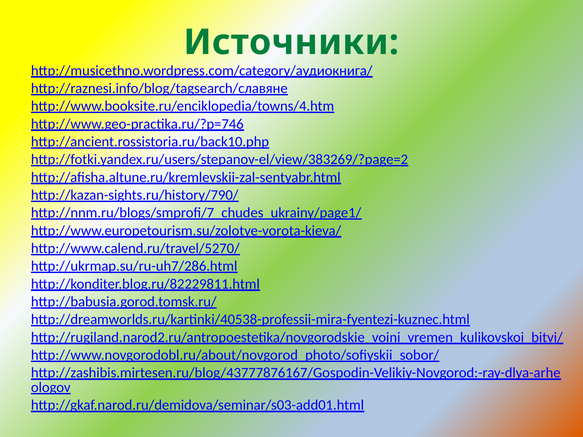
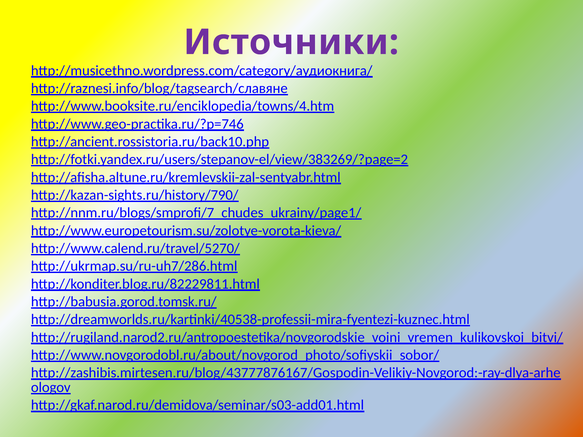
Источники colour: green -> purple
